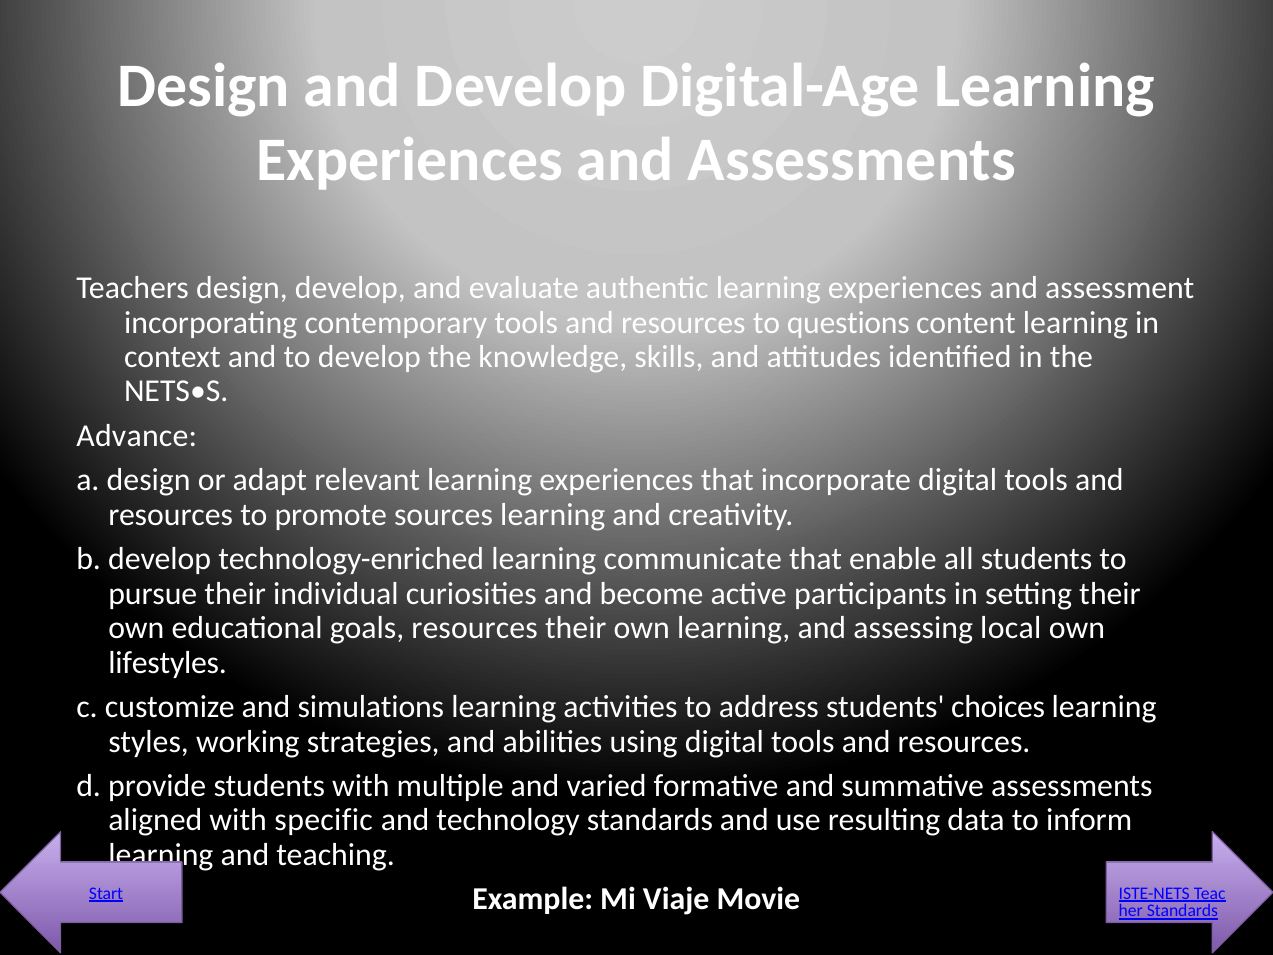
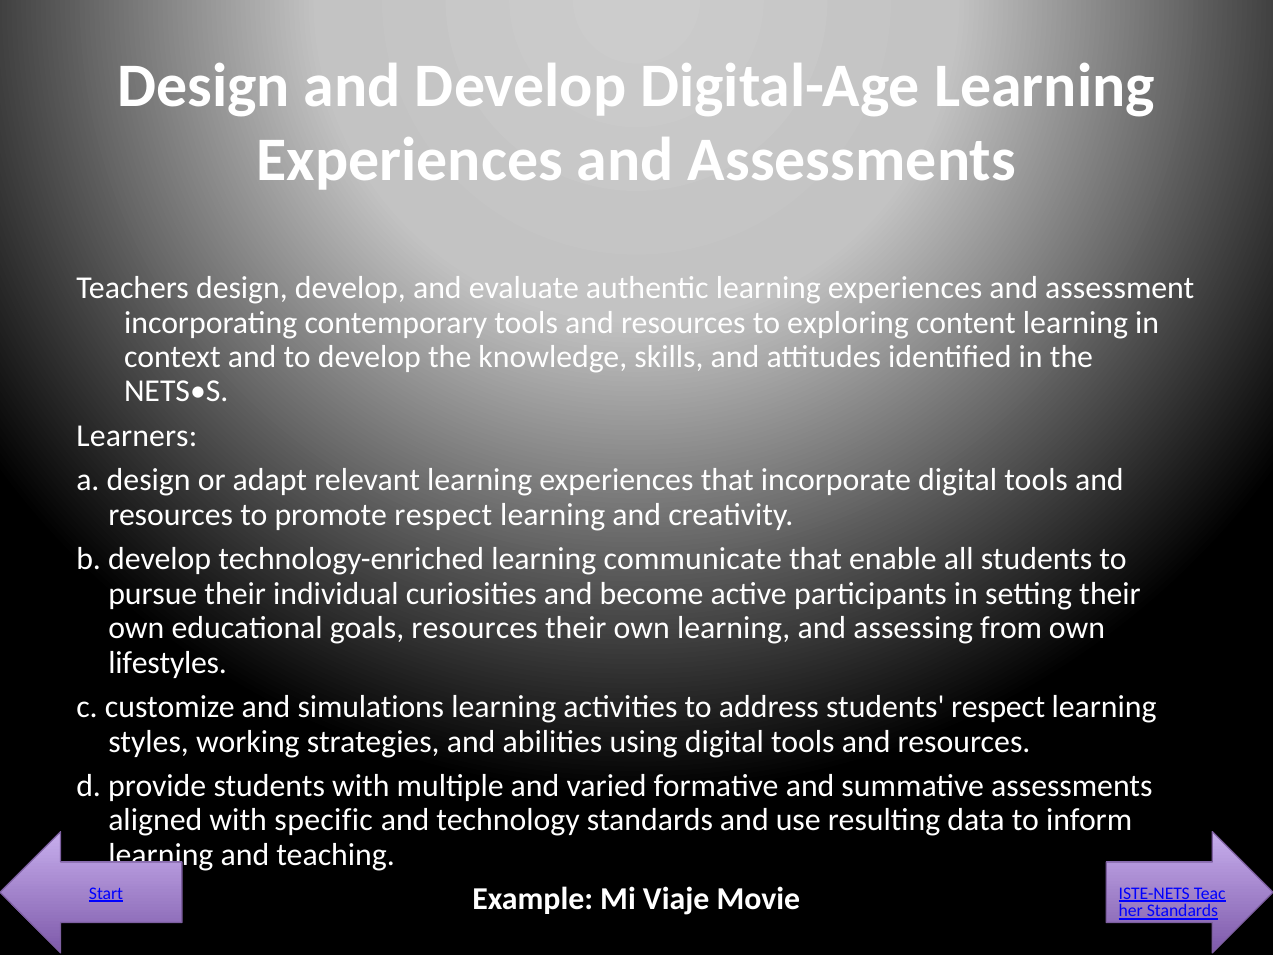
questions: questions -> exploring
Advance: Advance -> Learners
promote sources: sources -> respect
local: local -> from
students choices: choices -> respect
